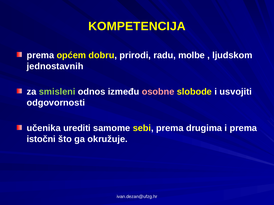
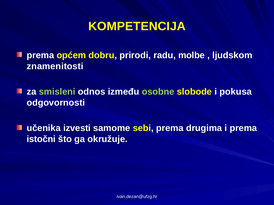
jednostavnih: jednostavnih -> znamenitosti
osobne colour: pink -> light green
usvojiti: usvojiti -> pokusa
urediti: urediti -> izvesti
